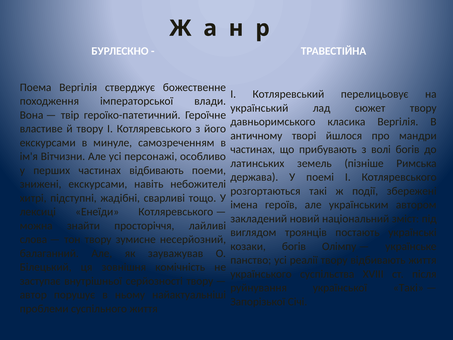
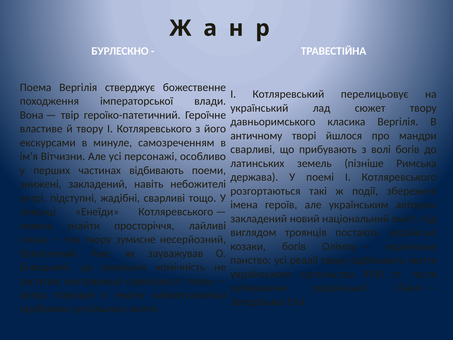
частинах at (253, 149): частинах -> сварливі
знижені екскурсами: екскурсами -> закладений
